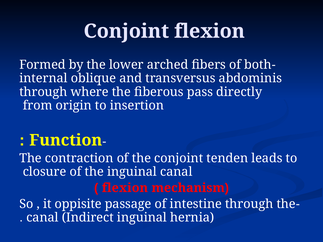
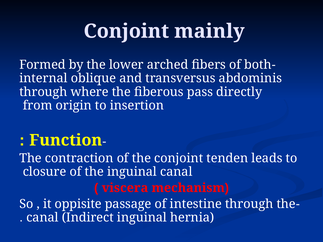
Conjoint flexion: flexion -> mainly
flexion at (125, 188): flexion -> viscera
